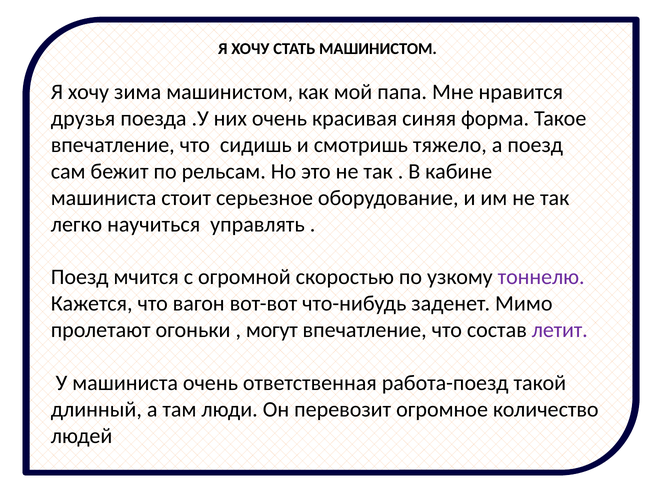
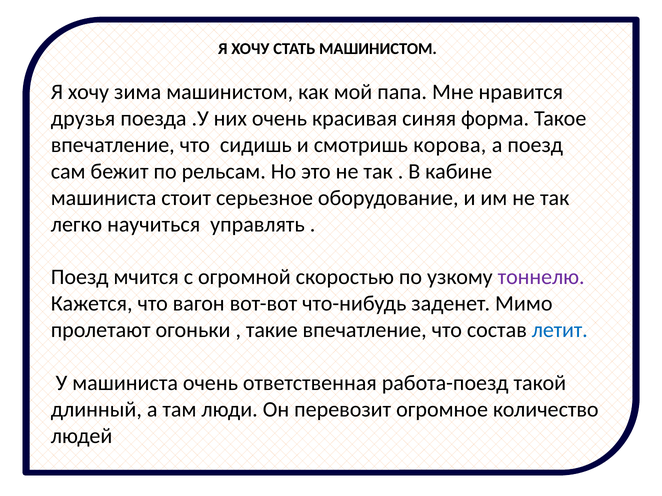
тяжело: тяжело -> корова
могут: могут -> такие
летит colour: purple -> blue
